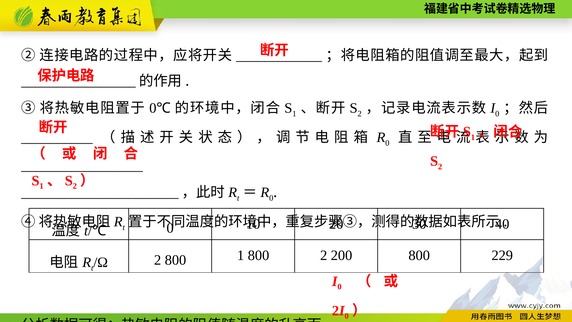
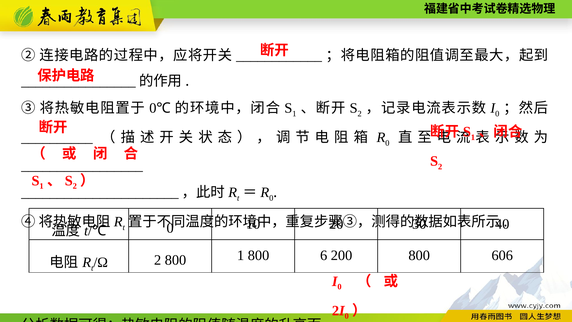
800 2: 2 -> 6
229: 229 -> 606
